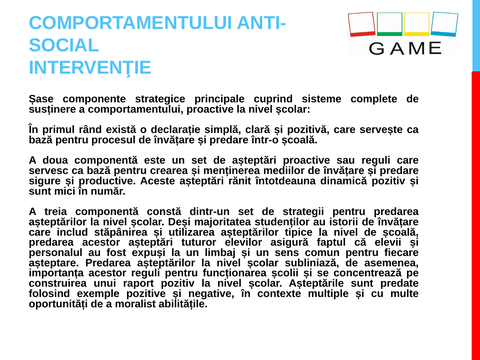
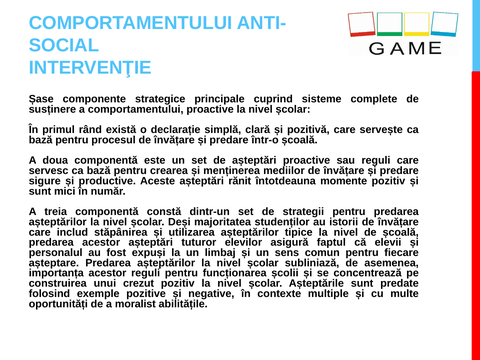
dinamică: dinamică -> momente
raport: raport -> crezut
